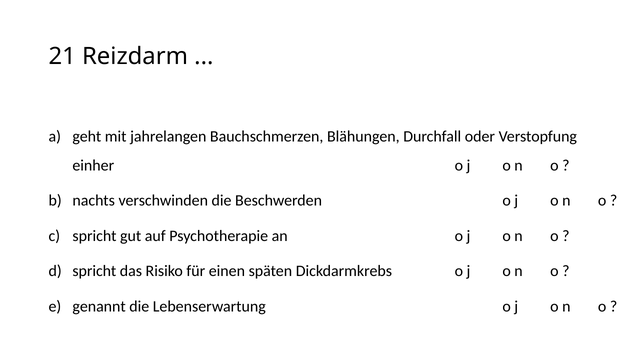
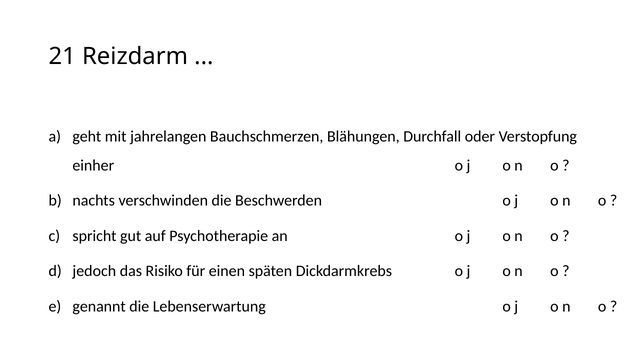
spricht at (94, 271): spricht -> jedoch
